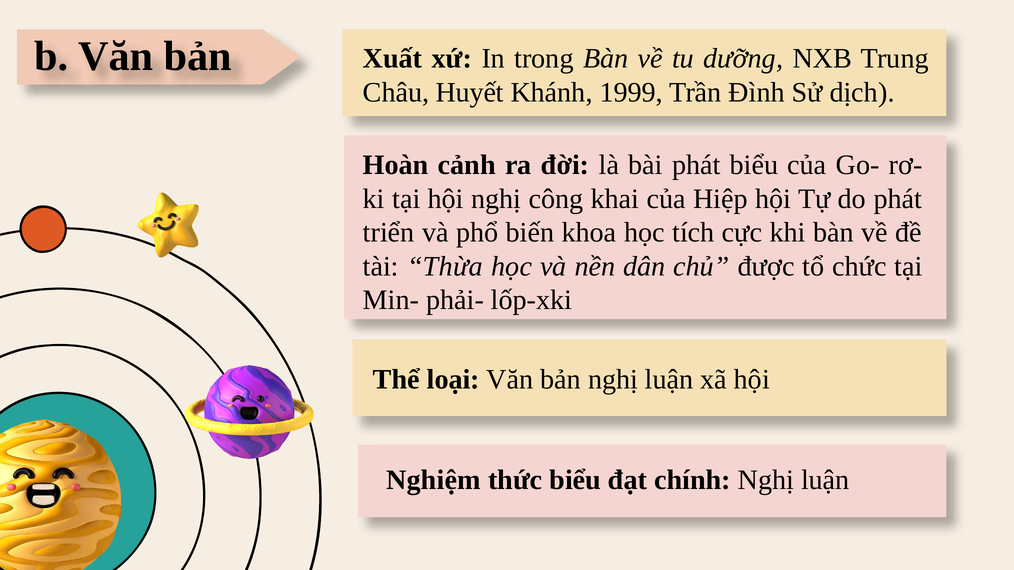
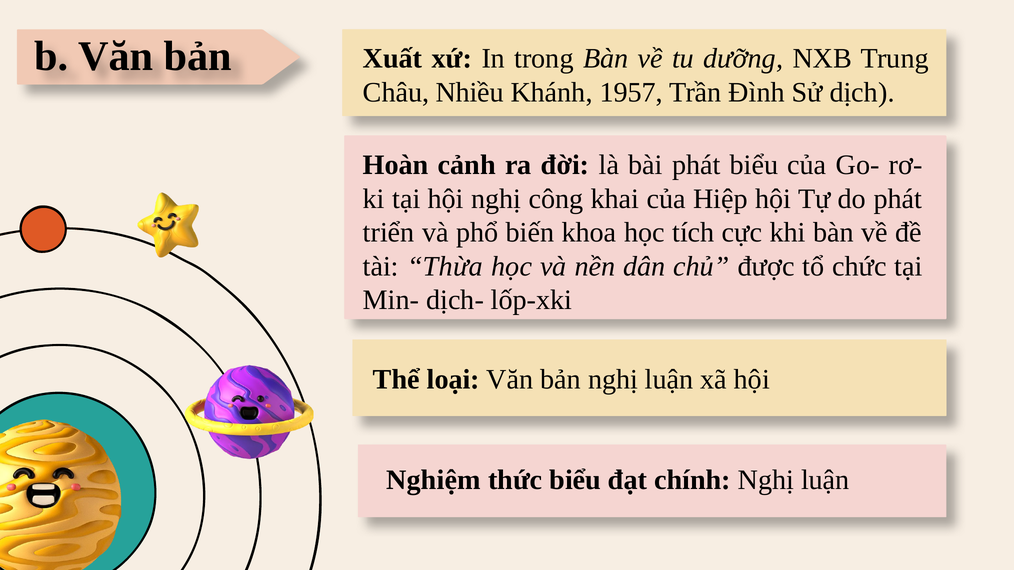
Huyết: Huyết -> Nhiều
1999: 1999 -> 1957
phải-: phải- -> dịch-
